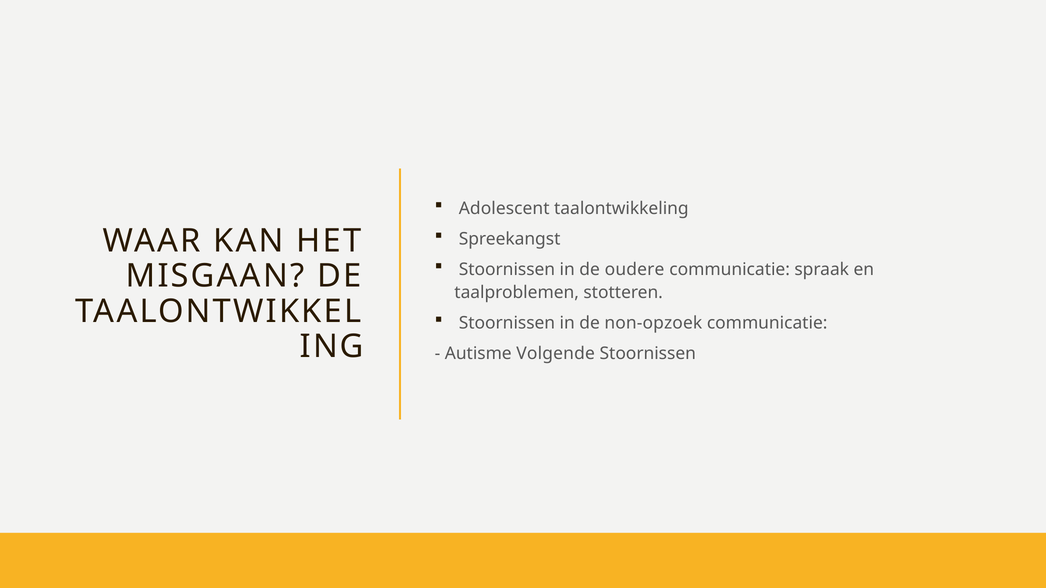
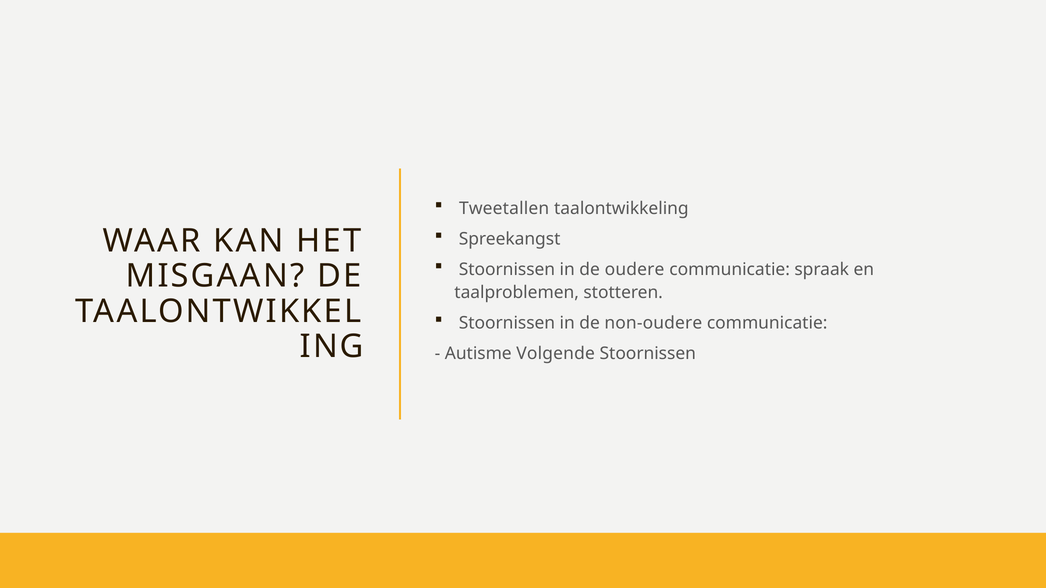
Adolescent: Adolescent -> Tweetallen
non-opzoek: non-opzoek -> non-oudere
